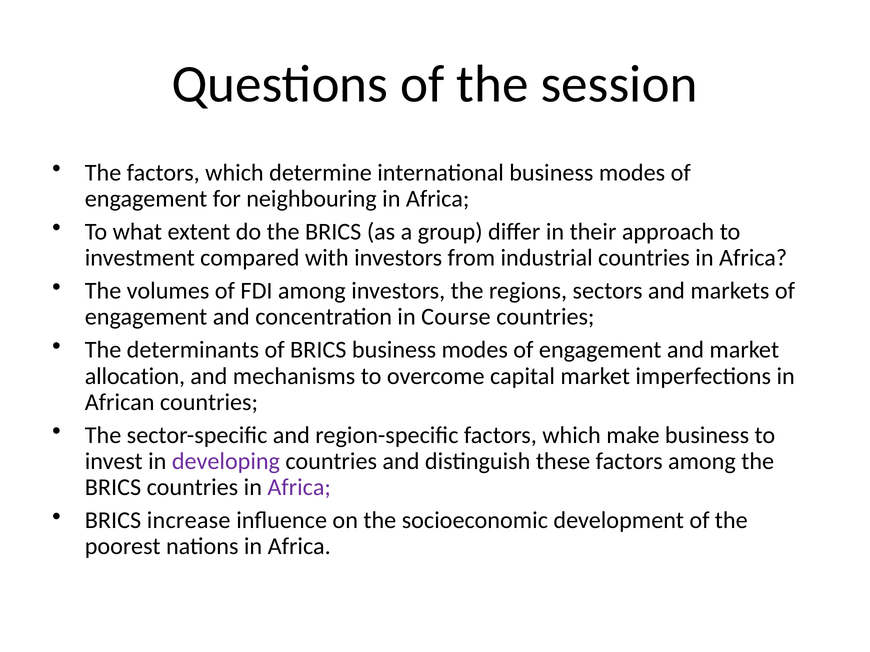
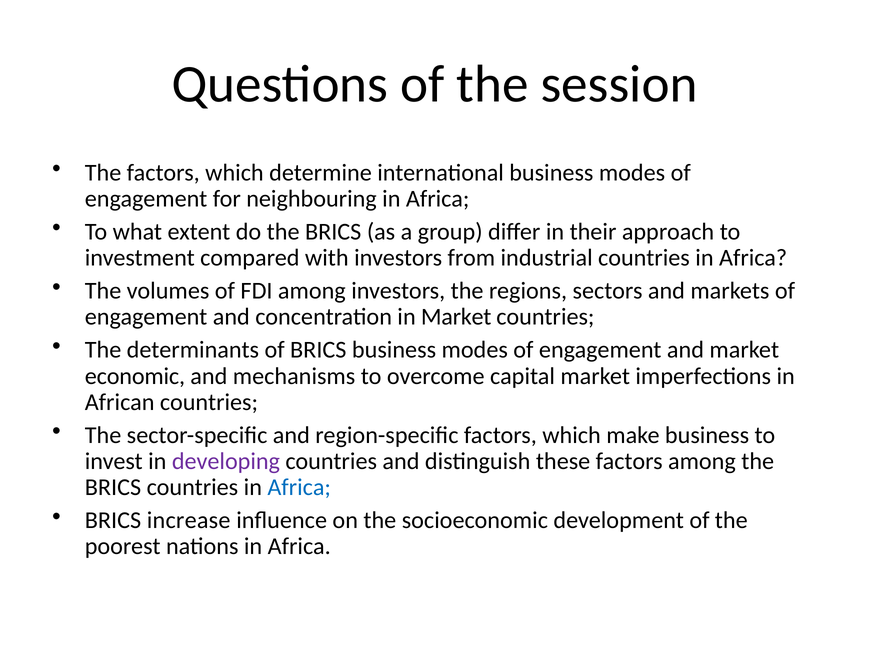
in Course: Course -> Market
allocation: allocation -> economic
Africa at (299, 488) colour: purple -> blue
